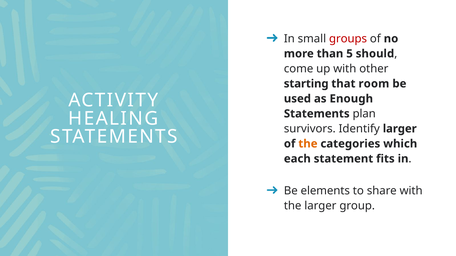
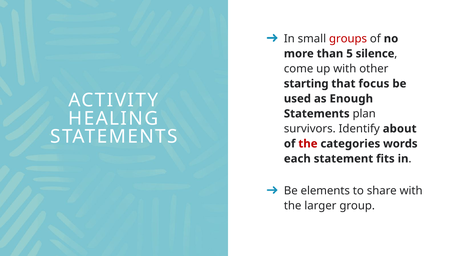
should: should -> silence
room: room -> focus
Identify larger: larger -> about
the at (308, 144) colour: orange -> red
which: which -> words
